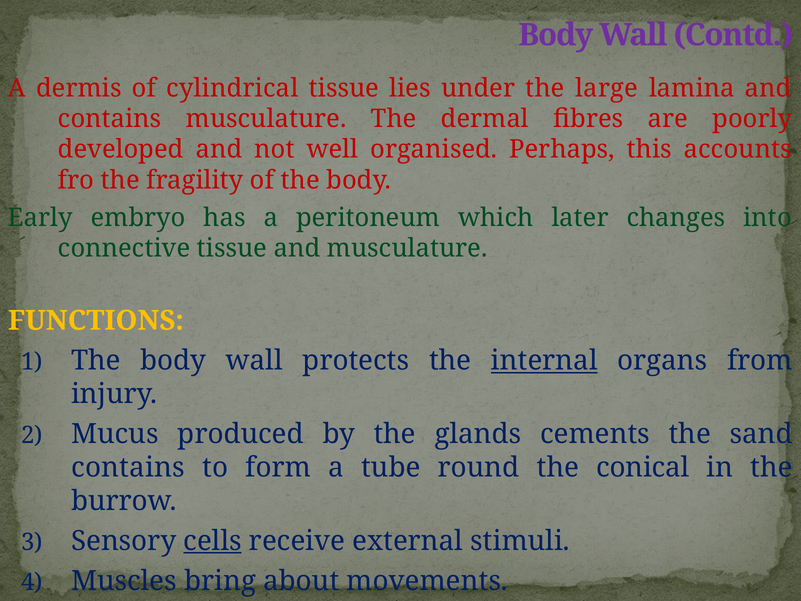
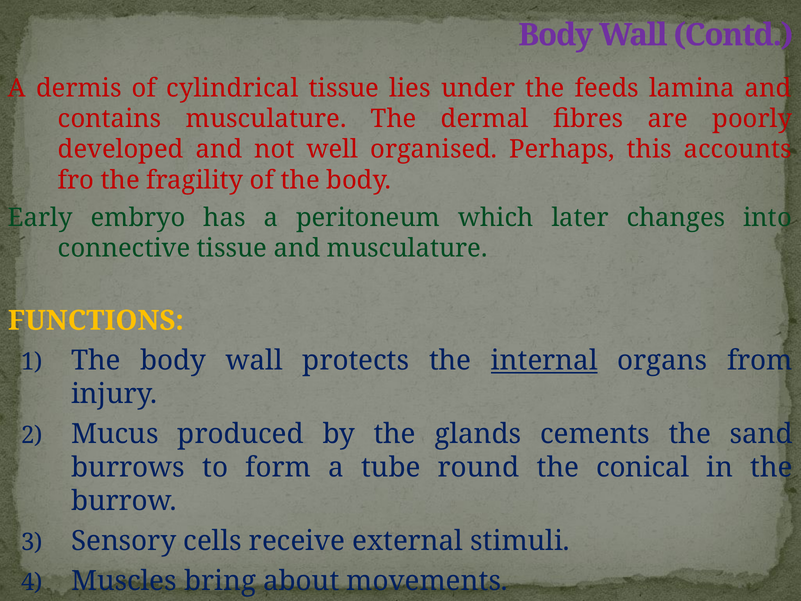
large: large -> feeds
contains at (128, 467): contains -> burrows
cells underline: present -> none
